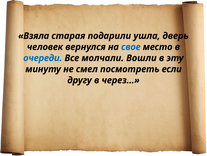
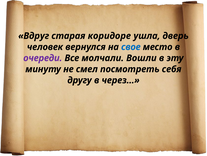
Взяла: Взяла -> Вдруг
подарили: подарили -> коридоре
очереди colour: blue -> purple
если: если -> себя
